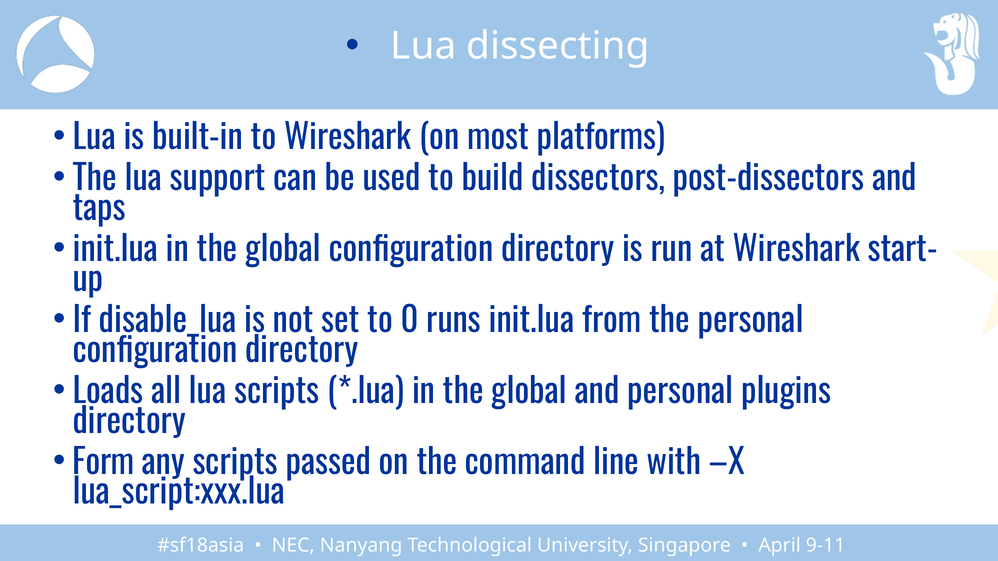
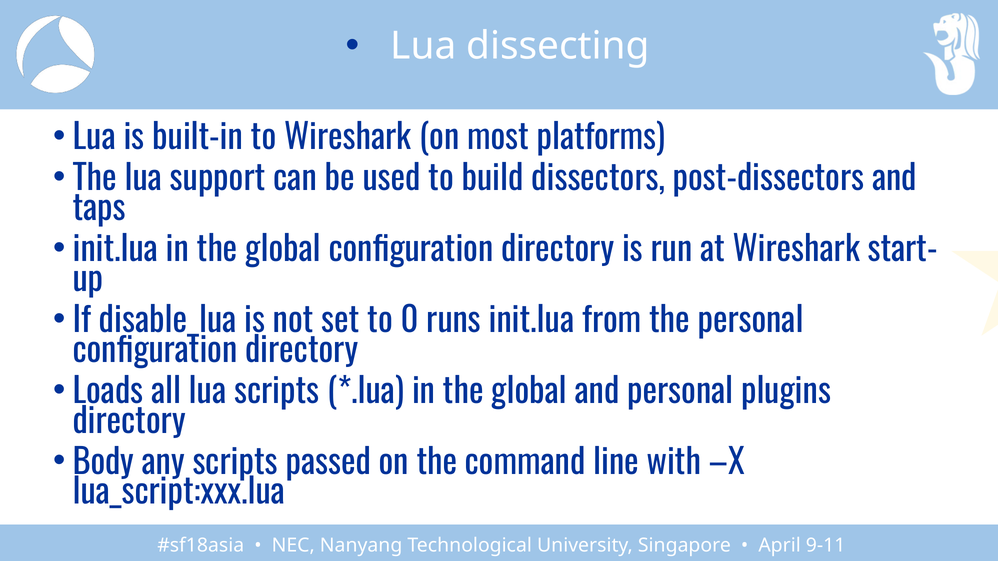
Form: Form -> Body
